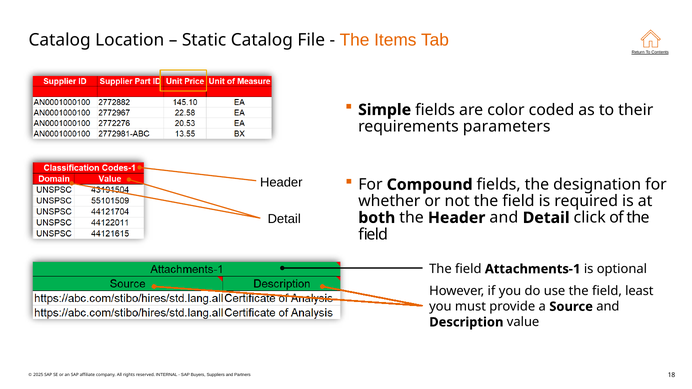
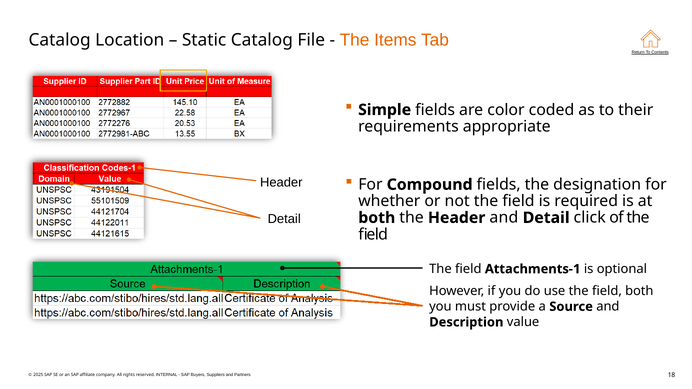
parameters: parameters -> appropriate
field least: least -> both
